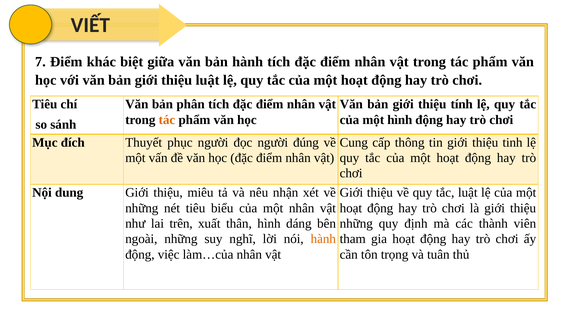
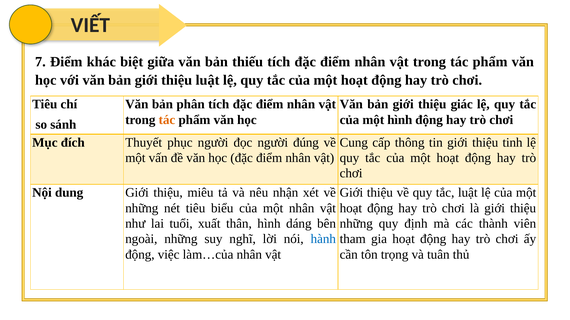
bản hành: hành -> thiếu
tính: tính -> giác
trên: trên -> tuổi
hành at (323, 239) colour: orange -> blue
